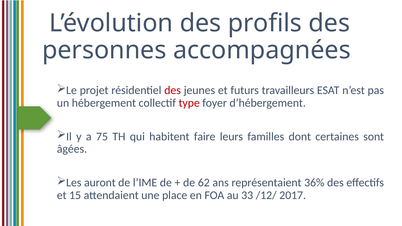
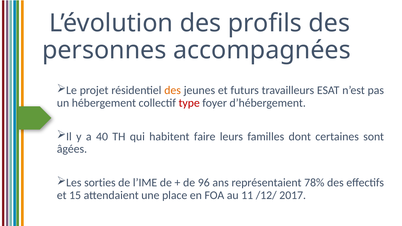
des at (173, 90) colour: red -> orange
75: 75 -> 40
auront: auront -> sorties
62: 62 -> 96
36%: 36% -> 78%
33: 33 -> 11
